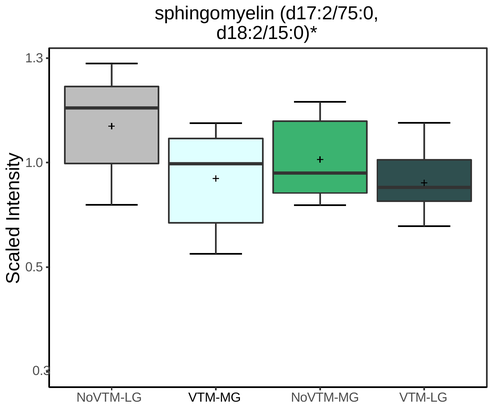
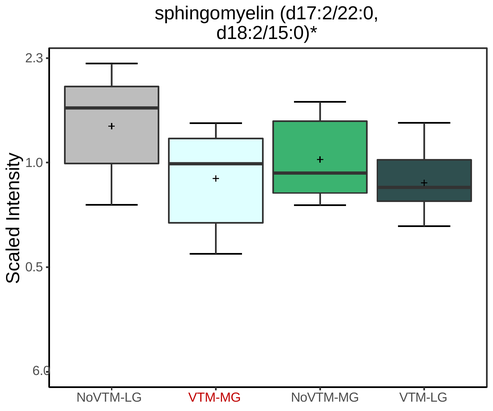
d17:2/75:0: d17:2/75:0 -> d17:2/22:0
1.3: 1.3 -> 2.3
0.3: 0.3 -> 6.0
VTM-MG colour: black -> red
